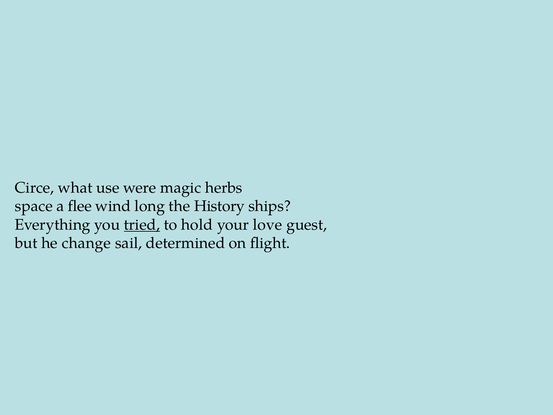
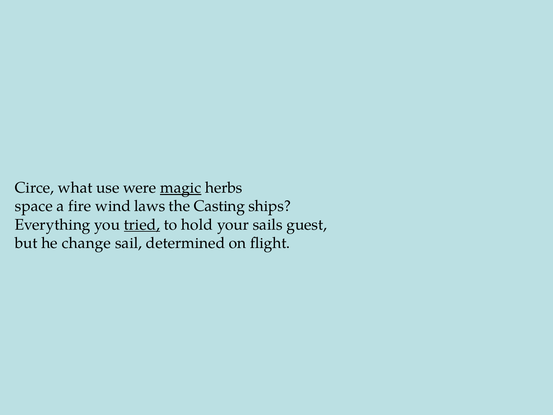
magic underline: none -> present
flee: flee -> fire
long: long -> laws
History: History -> Casting
love: love -> sails
